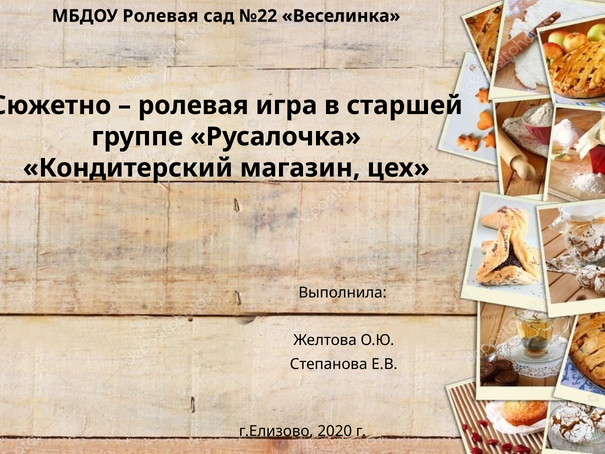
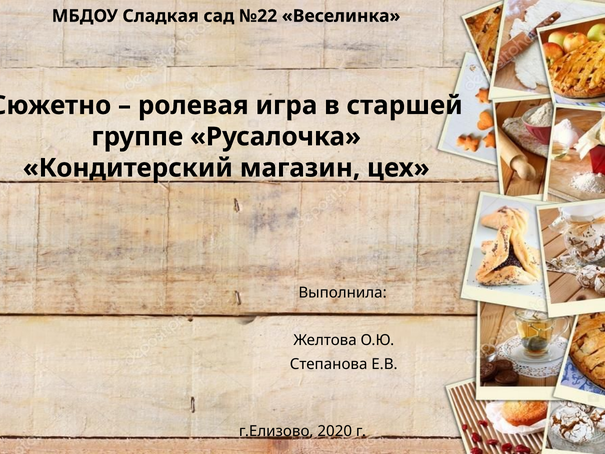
МБДОУ Ролевая: Ролевая -> Сладкая
